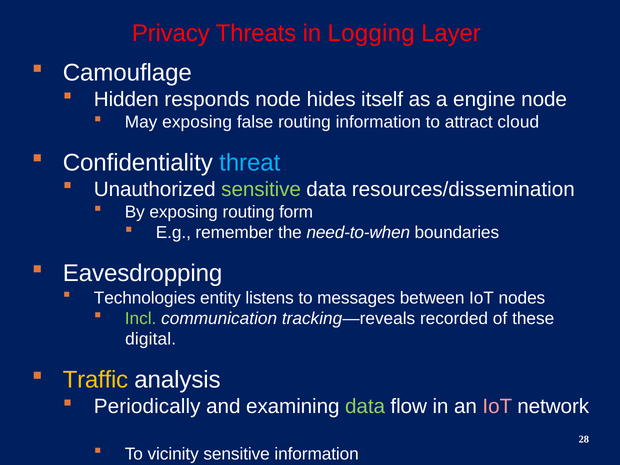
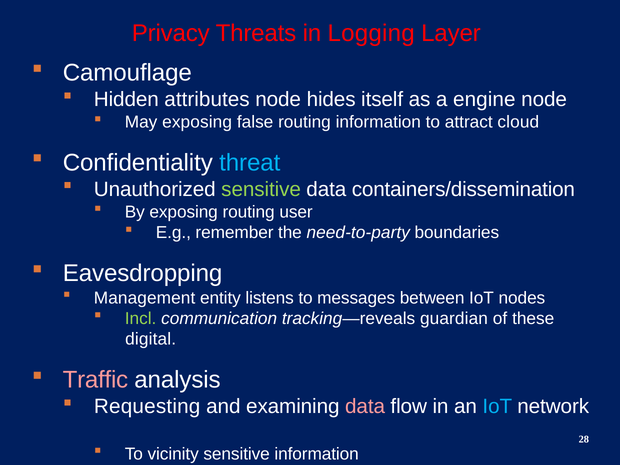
responds: responds -> attributes
resources/dissemination: resources/dissemination -> containers/dissemination
form: form -> user
need-to-when: need-to-when -> need-to-party
Technologies: Technologies -> Management
recorded: recorded -> guardian
Traffic colour: yellow -> pink
Periodically: Periodically -> Requesting
data at (365, 407) colour: light green -> pink
IoT at (497, 407) colour: pink -> light blue
